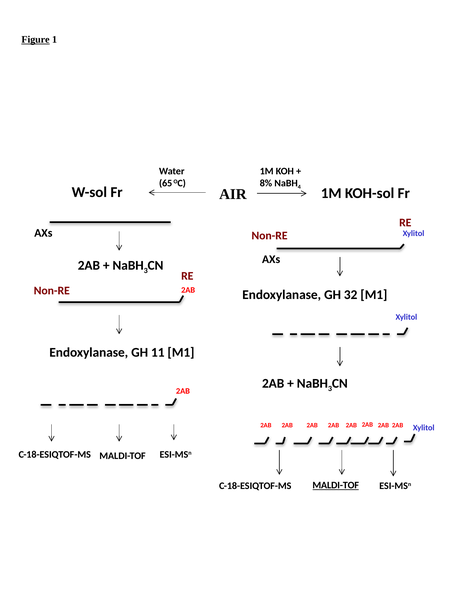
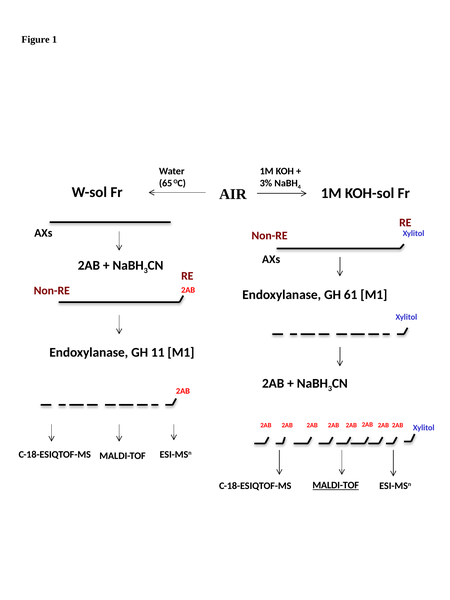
Figure underline: present -> none
8%: 8% -> 3%
32: 32 -> 61
